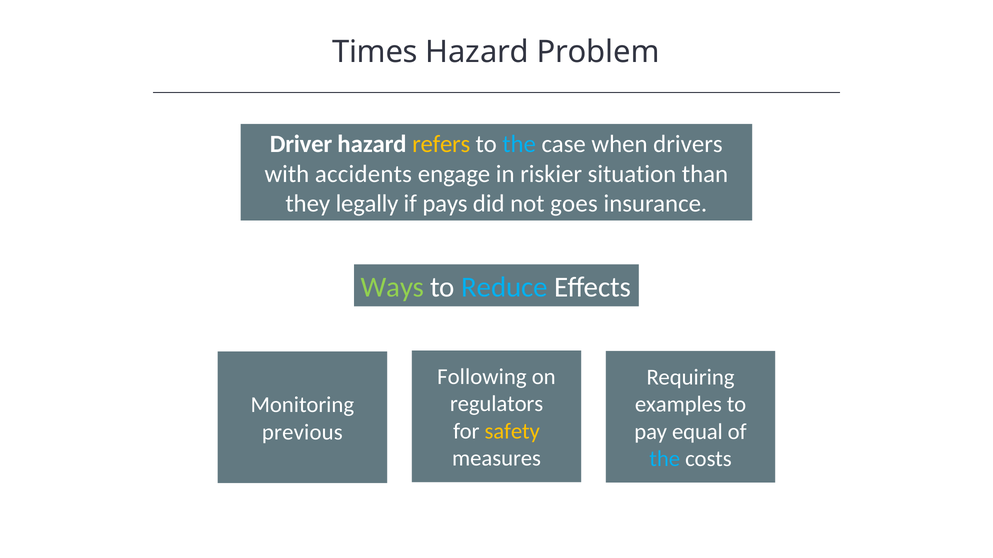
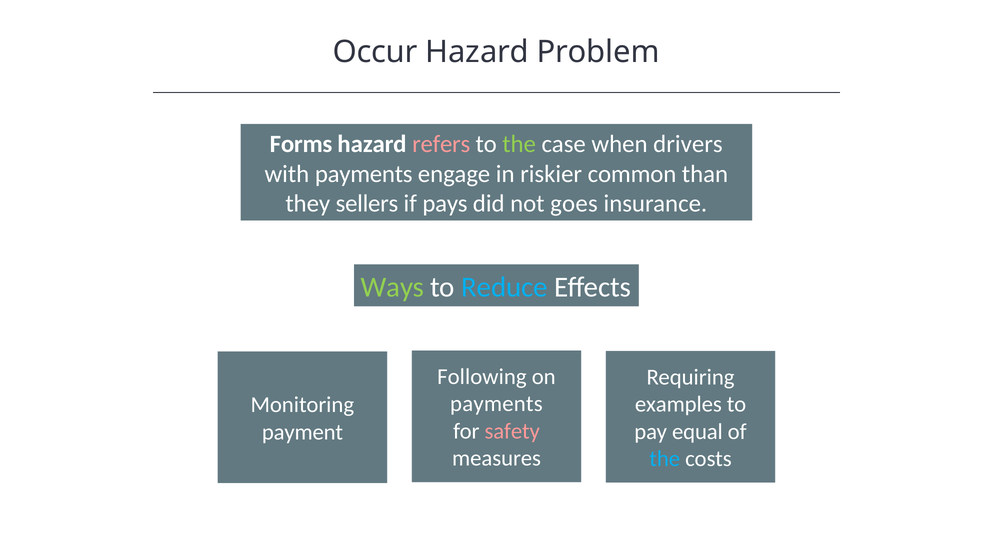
Times: Times -> Occur
Driver: Driver -> Forms
refers colour: yellow -> pink
the at (519, 144) colour: light blue -> light green
with accidents: accidents -> payments
situation: situation -> common
legally: legally -> sellers
regulators at (497, 404): regulators -> payments
safety colour: yellow -> pink
previous: previous -> payment
